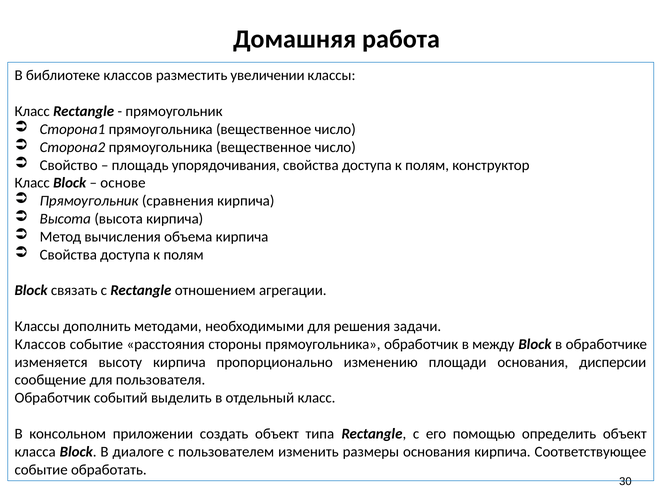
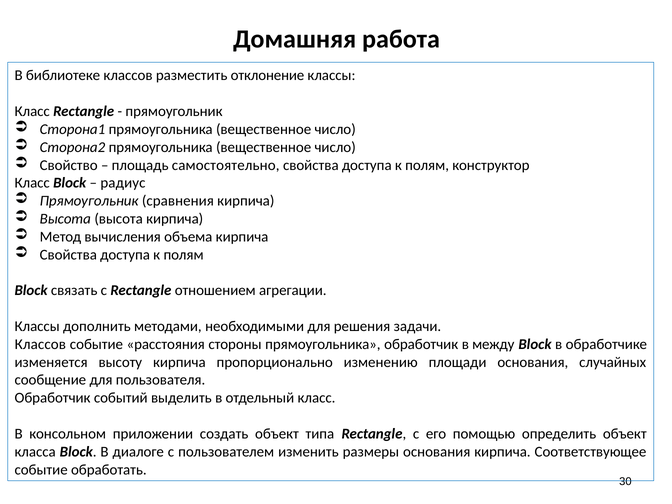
увеличении: увеличении -> отклонение
упорядочивания: упорядочивания -> самостоятельно
основе: основе -> радиус
дисперсии: дисперсии -> случайных
